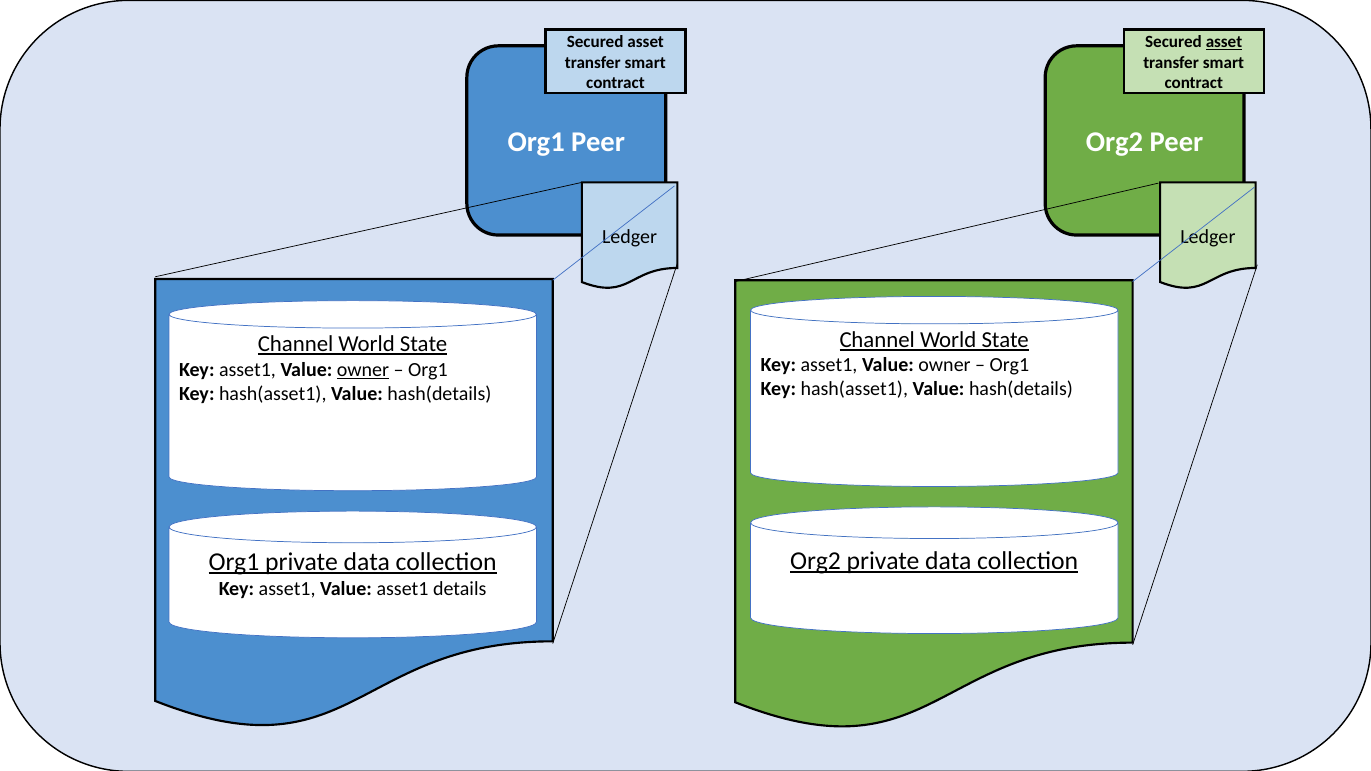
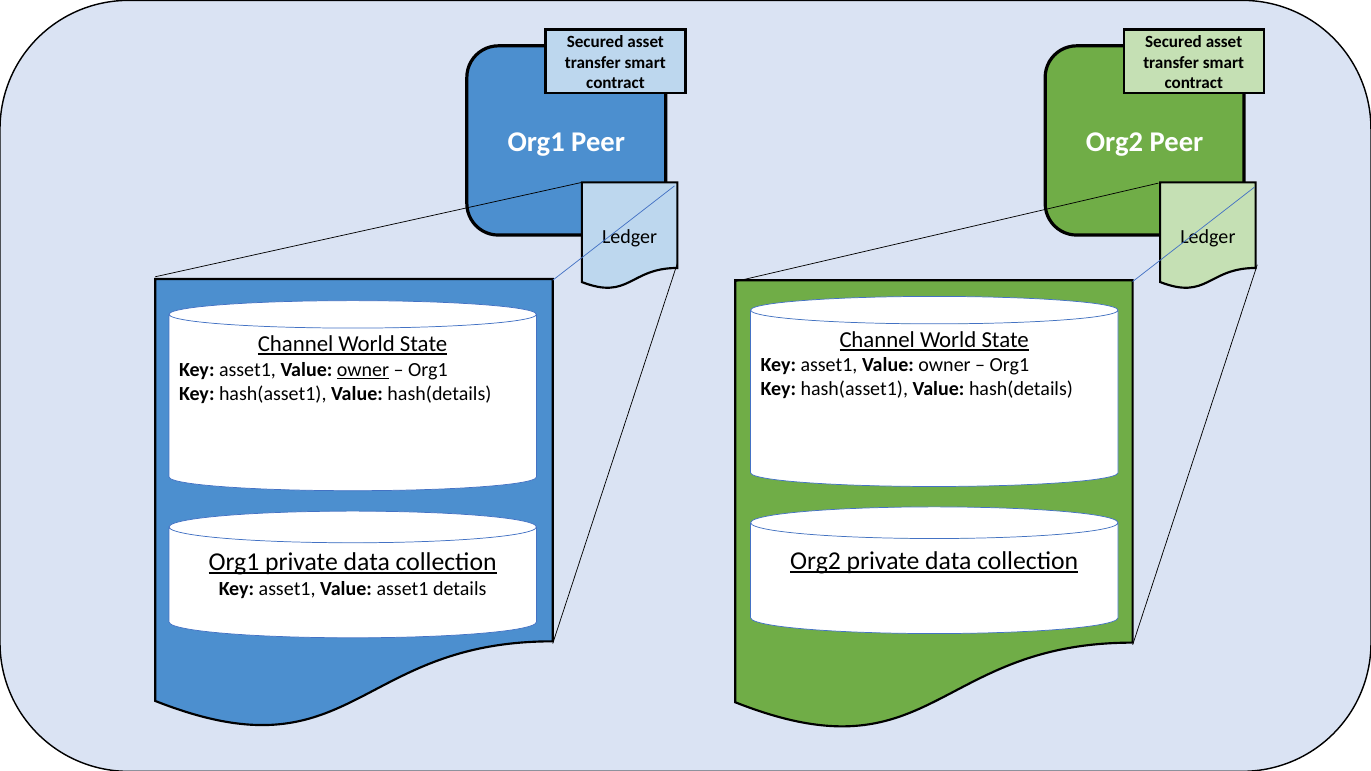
asset at (1224, 42) underline: present -> none
